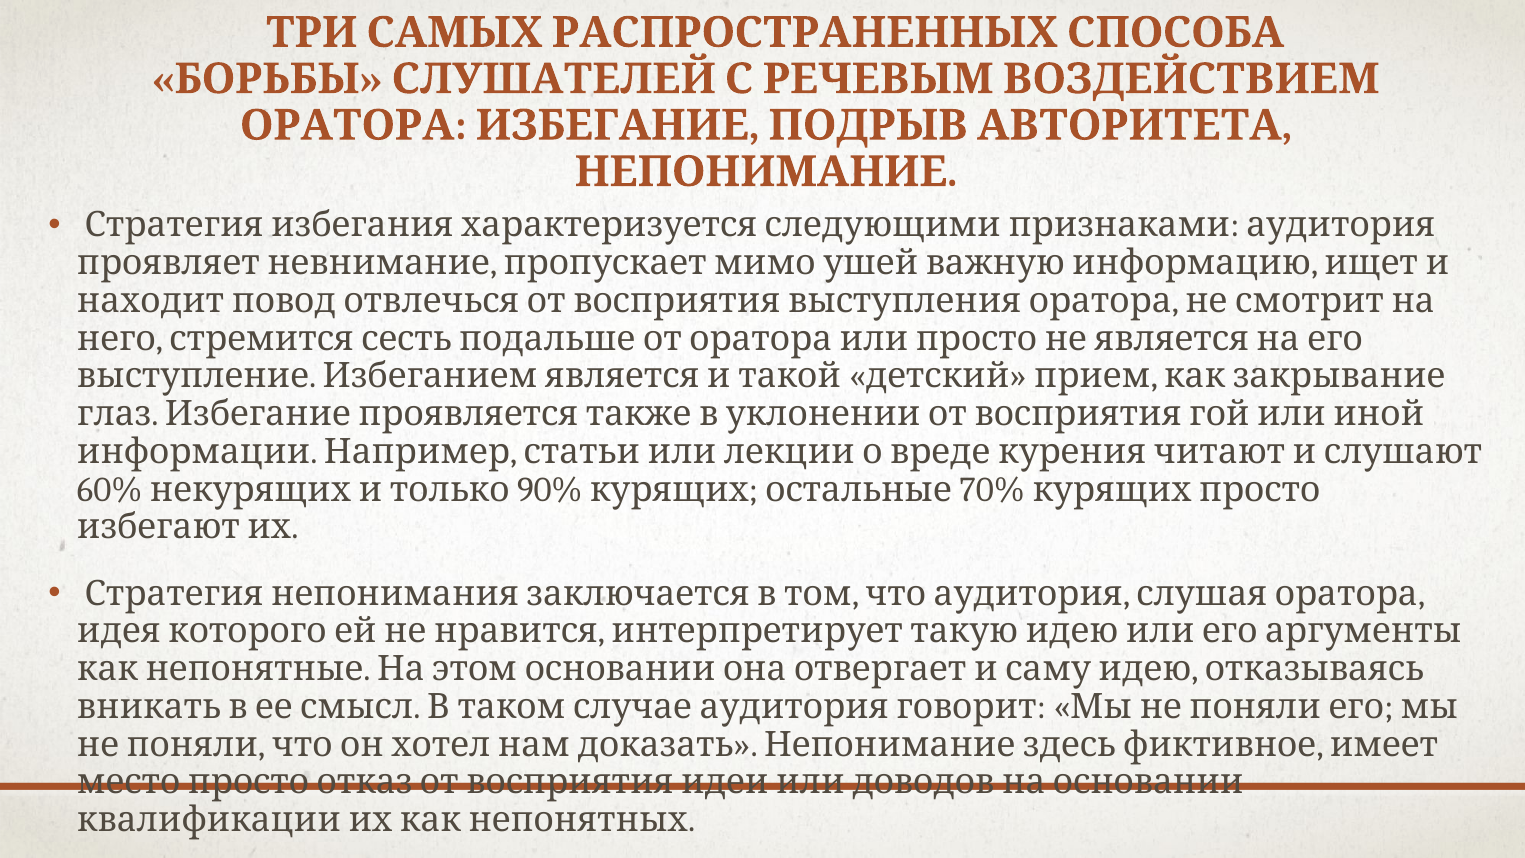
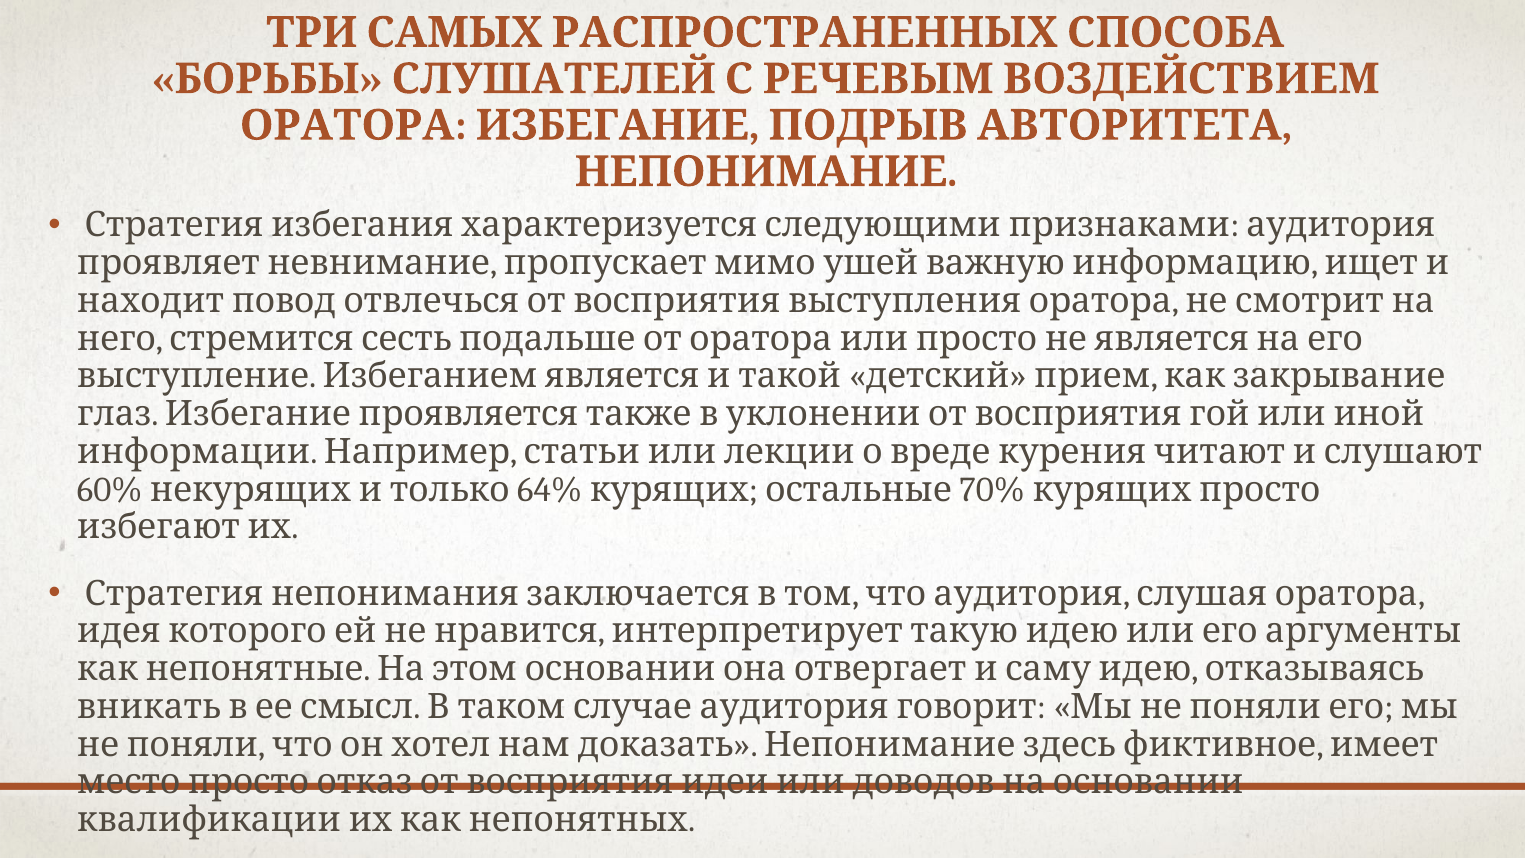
90%: 90% -> 64%
